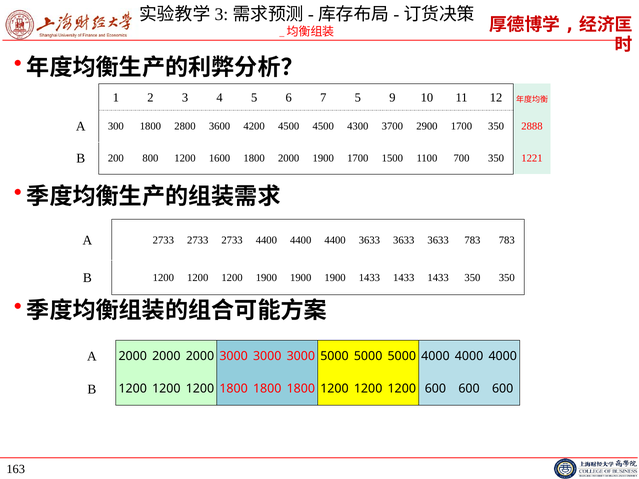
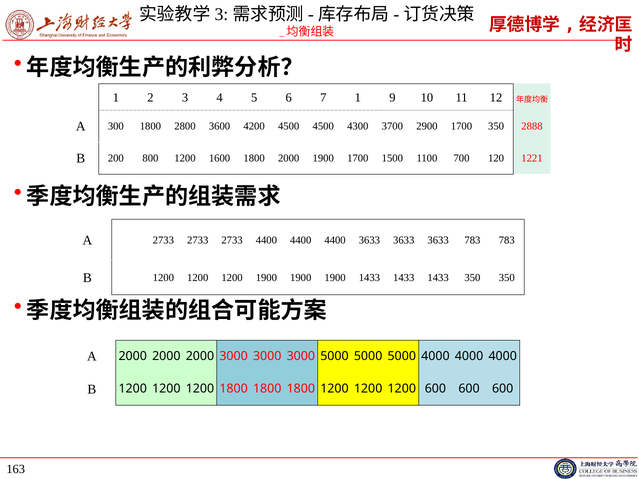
7 5: 5 -> 1
700 350: 350 -> 120
